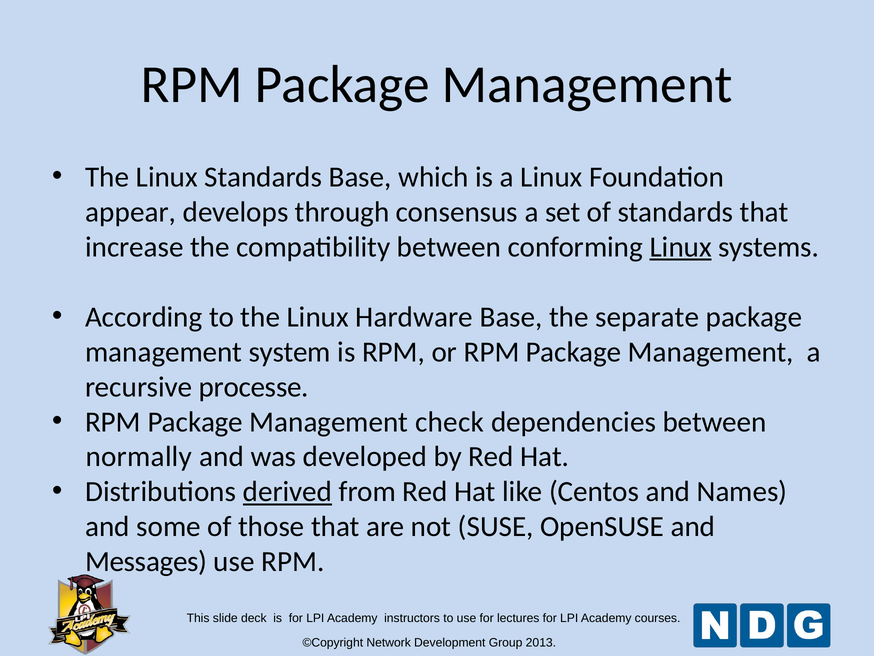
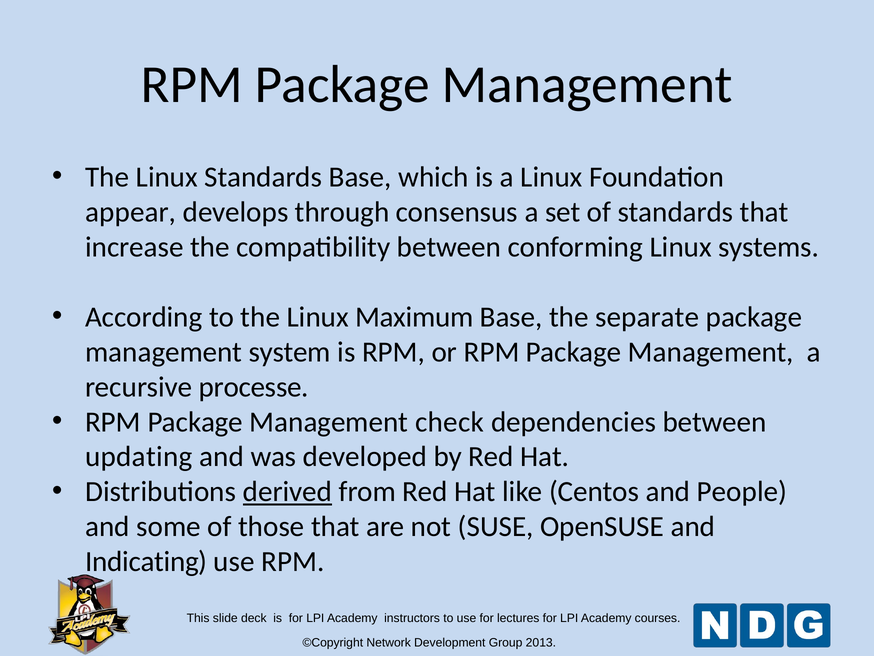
Linux at (681, 247) underline: present -> none
Hardware: Hardware -> Maximum
normally: normally -> updating
Names: Names -> People
Messages: Messages -> Indicating
